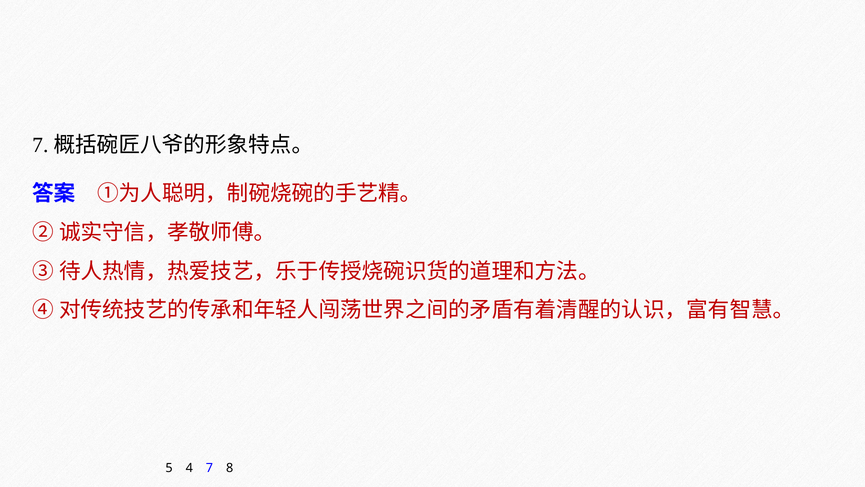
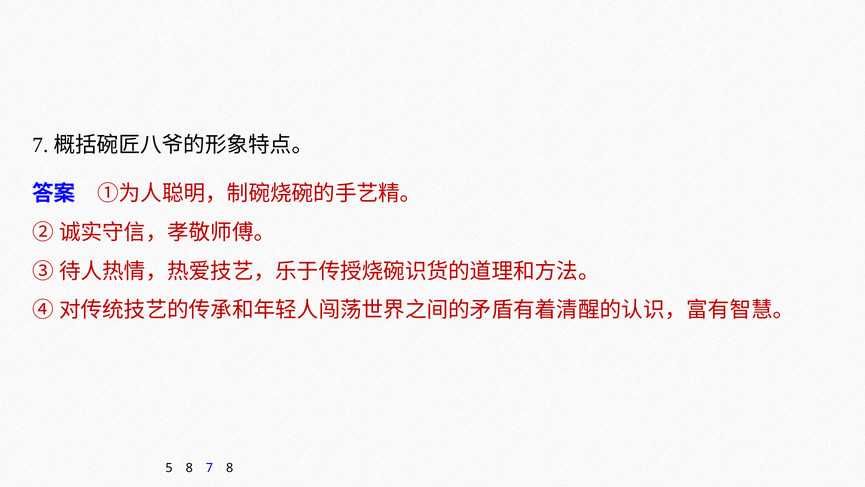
5 4: 4 -> 8
